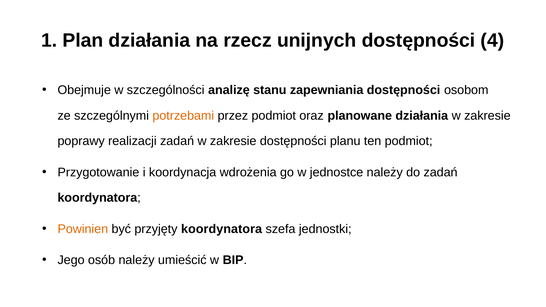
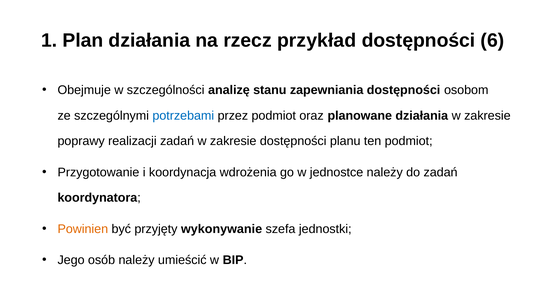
unijnych: unijnych -> przykład
4: 4 -> 6
potrzebami colour: orange -> blue
przyjęty koordynatora: koordynatora -> wykonywanie
